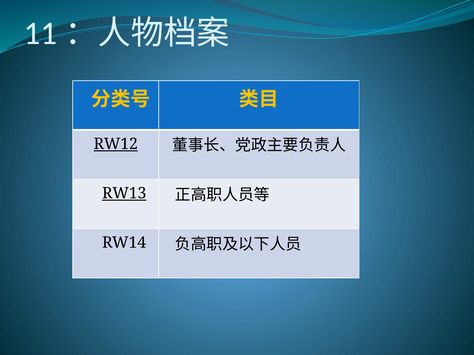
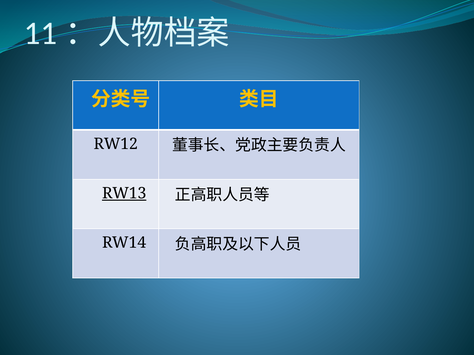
RW12 underline: present -> none
